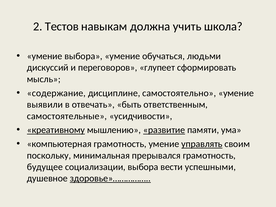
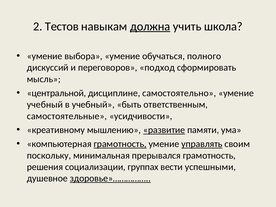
должна underline: none -> present
людьми: людьми -> полного
глупеет: глупеет -> подход
содержание: содержание -> центральной
выявили at (45, 105): выявили -> учебный
в отвечать: отвечать -> учебный
креативному underline: present -> none
грамотность at (120, 144) underline: none -> present
будущее: будущее -> решения
социализации выбора: выбора -> группах
